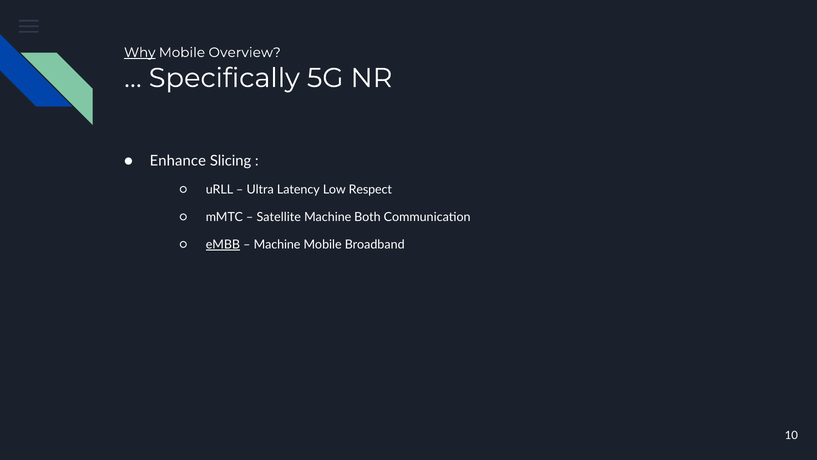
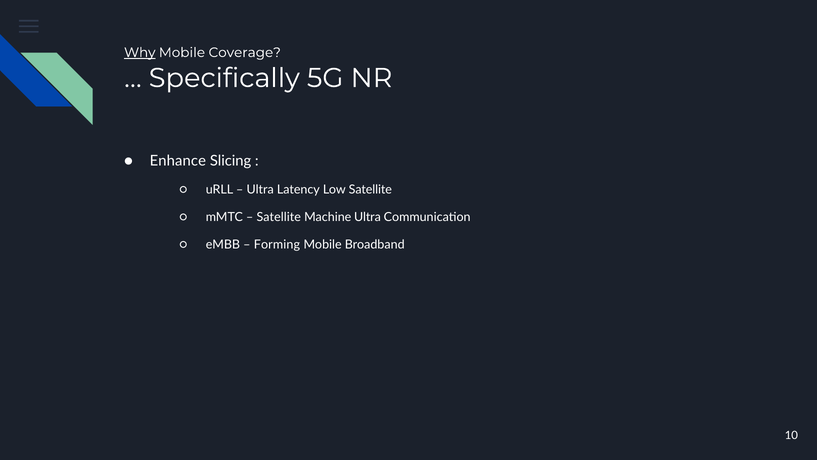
Overview: Overview -> Coverage
Low Respect: Respect -> Satellite
Machine Both: Both -> Ultra
eMBB underline: present -> none
Machine at (277, 244): Machine -> Forming
